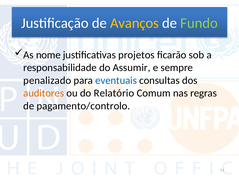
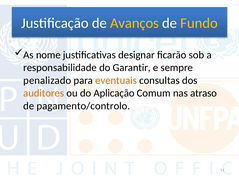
Fundo colour: light green -> yellow
projetos: projetos -> designar
Assumir: Assumir -> Garantir
eventuais colour: blue -> orange
Relatório: Relatório -> Aplicação
regras: regras -> atraso
